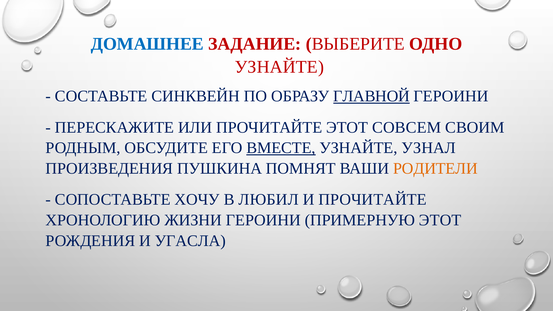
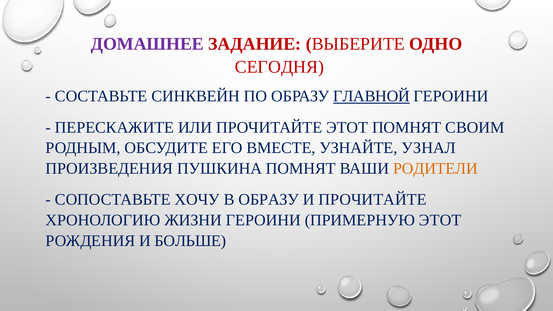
ДОМАШНЕЕ colour: blue -> purple
УЗНАЙТЕ at (279, 67): УЗНАЙТЕ -> СЕГОДНЯ
ЭТОТ СОВСЕМ: СОВСЕМ -> ПОМНЯТ
ВМЕСТЕ underline: present -> none
В ЛЮБИЛ: ЛЮБИЛ -> ОБРАЗУ
УГАСЛА: УГАСЛА -> БОЛЬШЕ
